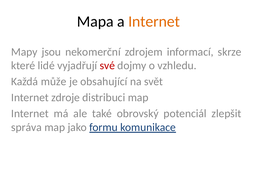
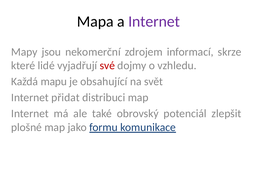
Internet at (154, 21) colour: orange -> purple
může: může -> mapu
zdroje: zdroje -> přidat
správa: správa -> plošné
